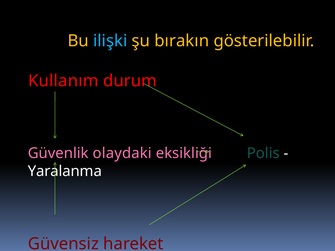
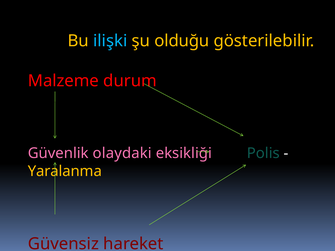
bırakın: bırakın -> olduğu
Kullanım: Kullanım -> Malzeme
Yaralanma colour: white -> yellow
